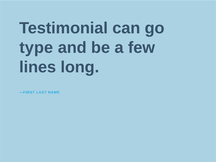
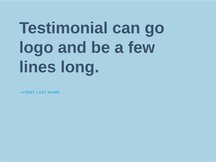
type: type -> logo
